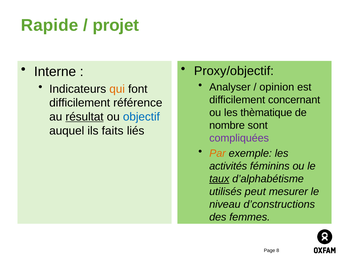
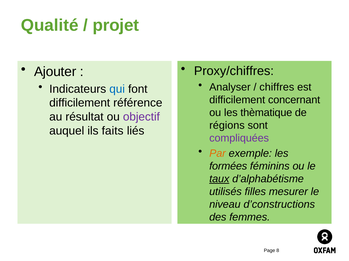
Rapide: Rapide -> Qualité
Proxy/objectif: Proxy/objectif -> Proxy/chiffres
Interne: Interne -> Ajouter
opinion: opinion -> chiffres
qui colour: orange -> blue
résultat underline: present -> none
objectif colour: blue -> purple
nombre: nombre -> régions
activités: activités -> formées
peut: peut -> filles
